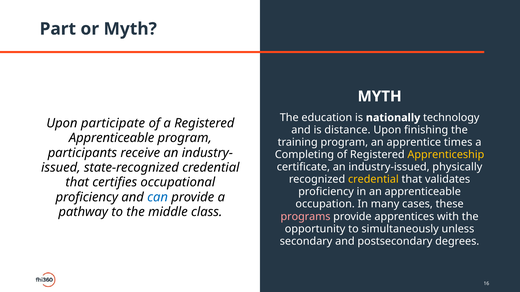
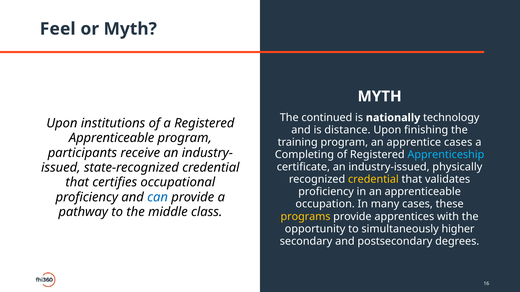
Part: Part -> Feel
education: education -> continued
participate: participate -> institutions
apprentice times: times -> cases
Apprenticeship colour: yellow -> light blue
programs colour: pink -> yellow
unless: unless -> higher
